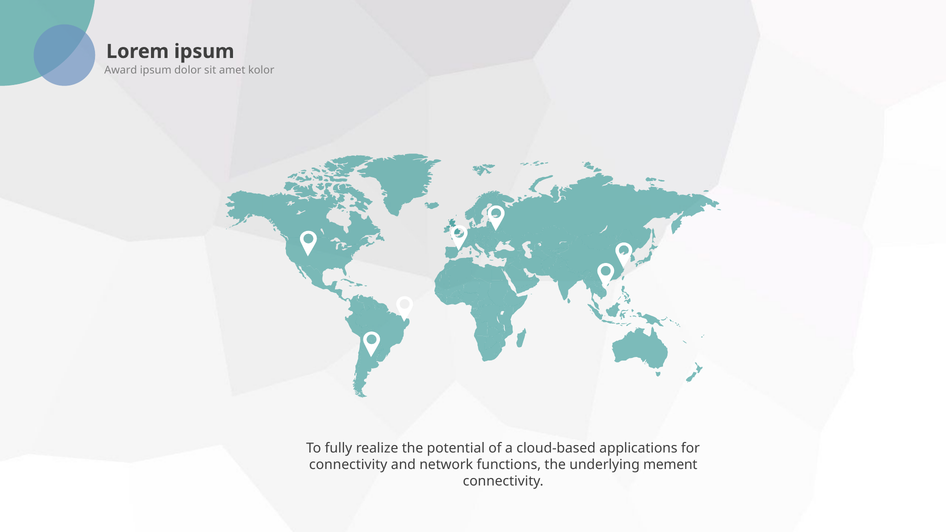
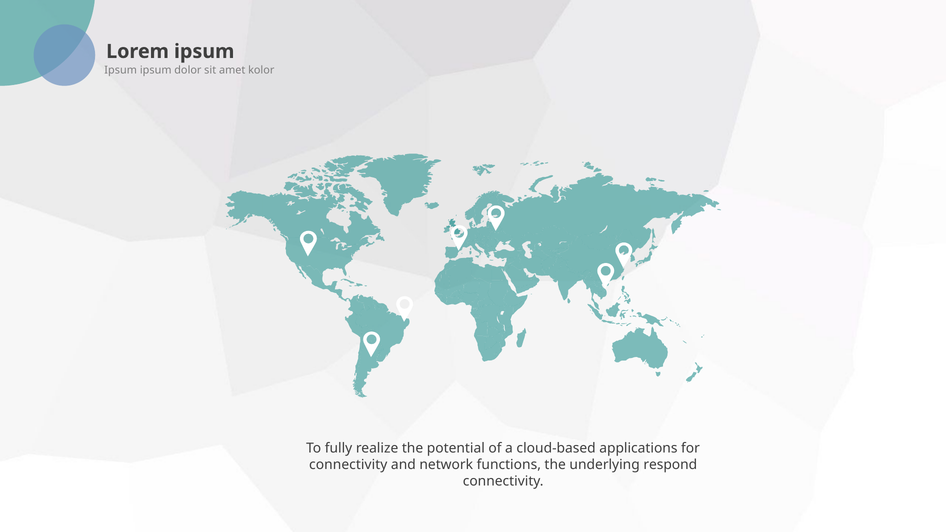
Award at (121, 70): Award -> Ipsum
mement: mement -> respond
